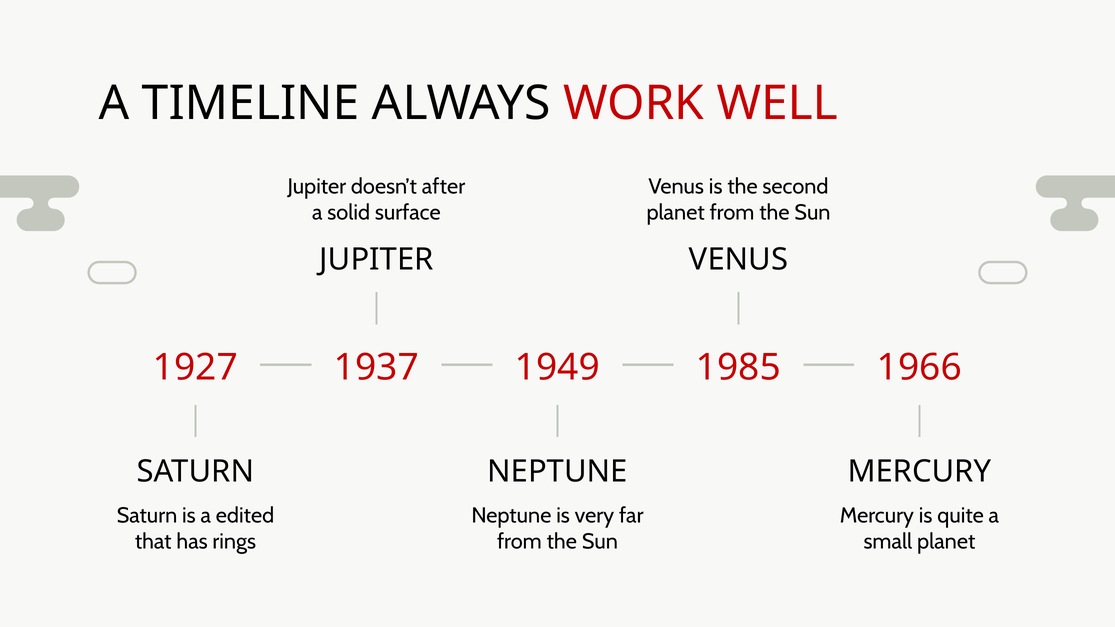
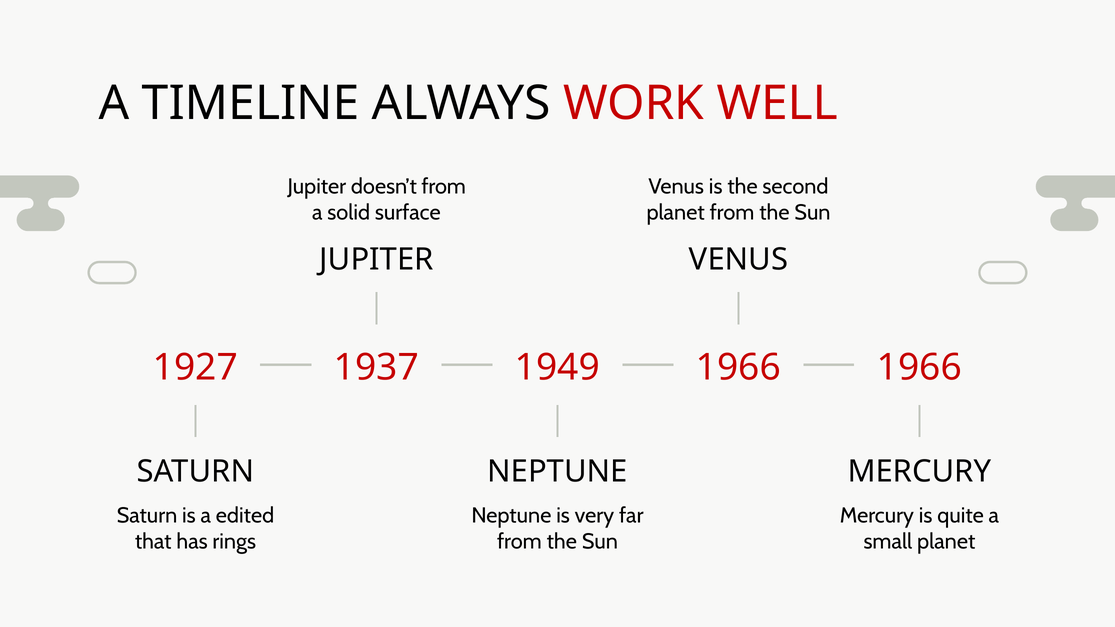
doesn’t after: after -> from
1949 1985: 1985 -> 1966
